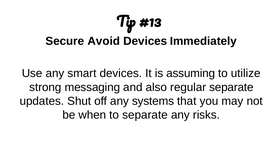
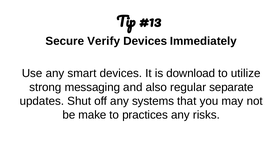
Avoid: Avoid -> Verify
assuming: assuming -> download
when: when -> make
to separate: separate -> practices
